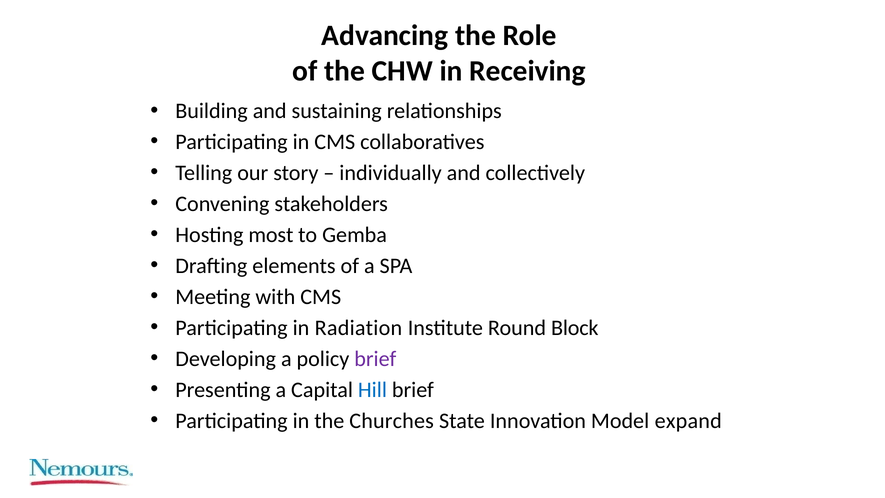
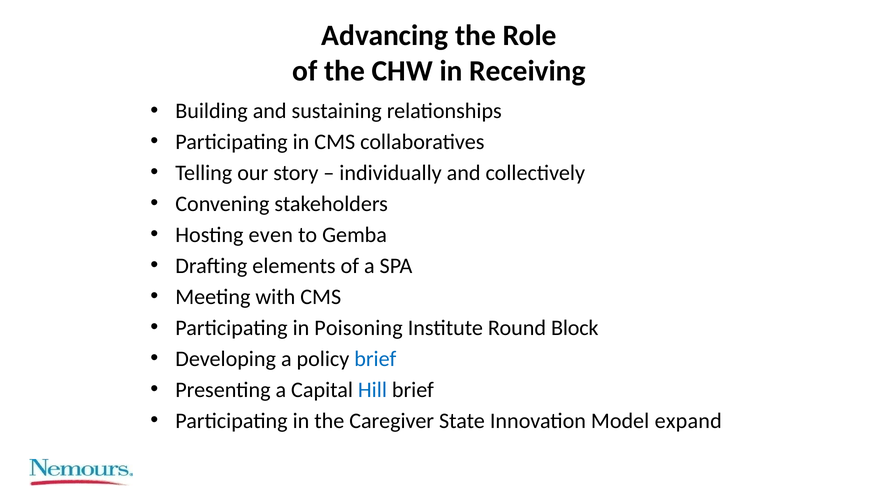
most: most -> even
Radiation: Radiation -> Poisoning
brief at (375, 359) colour: purple -> blue
Churches: Churches -> Caregiver
